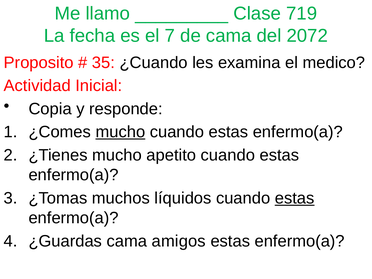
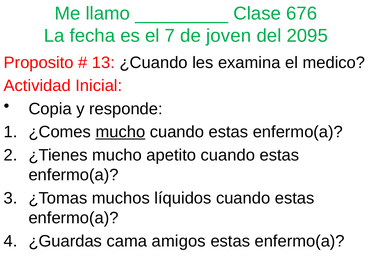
719: 719 -> 676
de cama: cama -> joven
2072: 2072 -> 2095
35: 35 -> 13
estas at (295, 198) underline: present -> none
